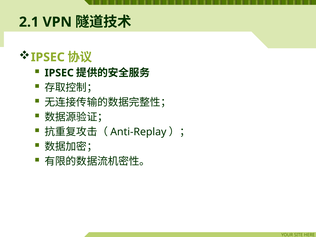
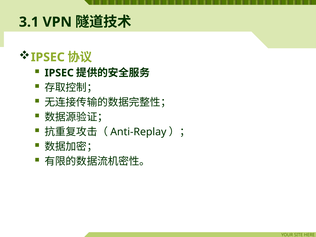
2.1: 2.1 -> 3.1
